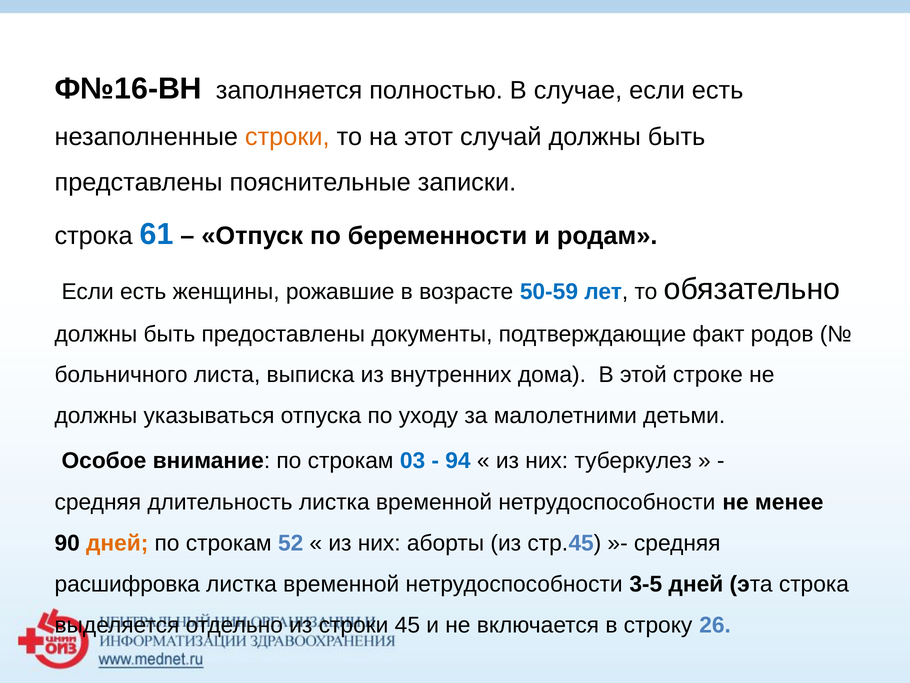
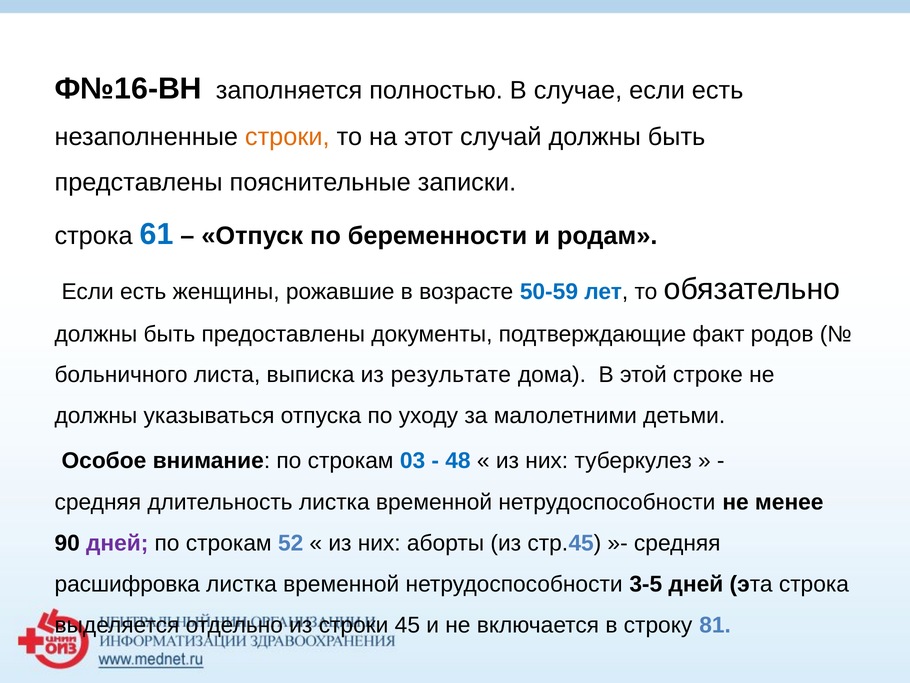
внутренних: внутренних -> результате
94: 94 -> 48
дней at (117, 543) colour: orange -> purple
26: 26 -> 81
